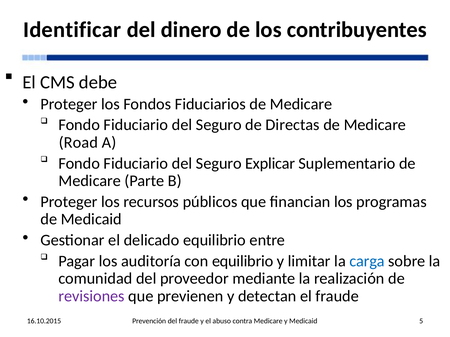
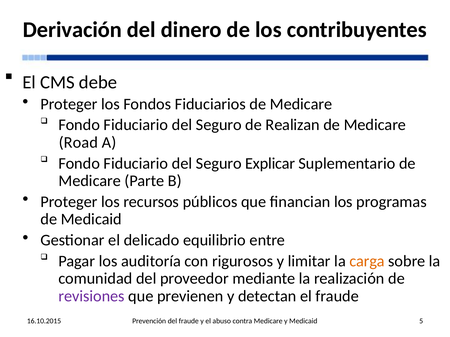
Identificar: Identificar -> Derivación
Directas: Directas -> Realizan
con equilibrio: equilibrio -> rigurosos
carga colour: blue -> orange
